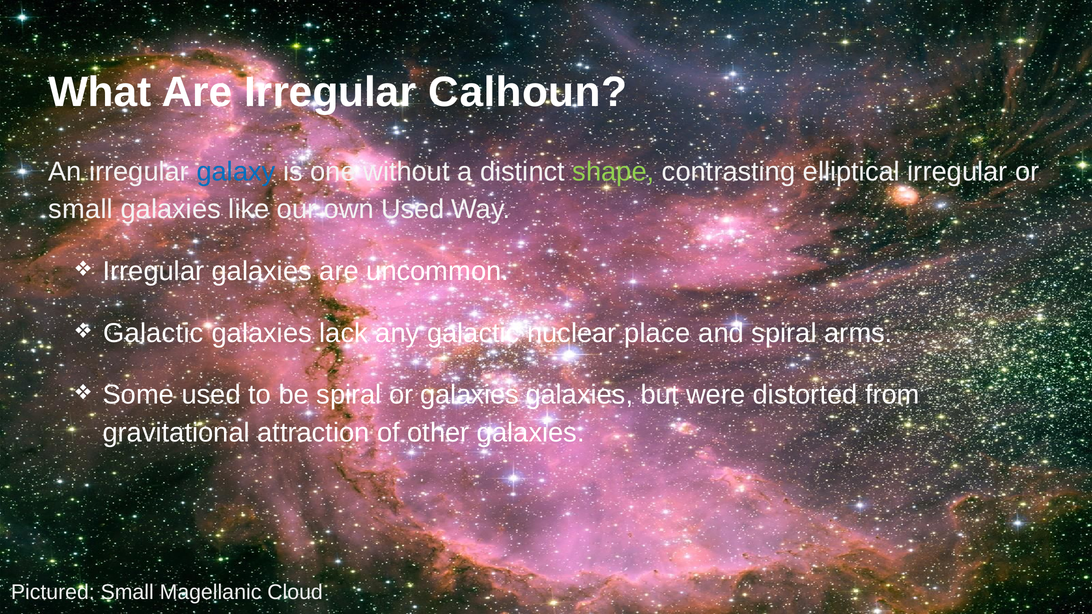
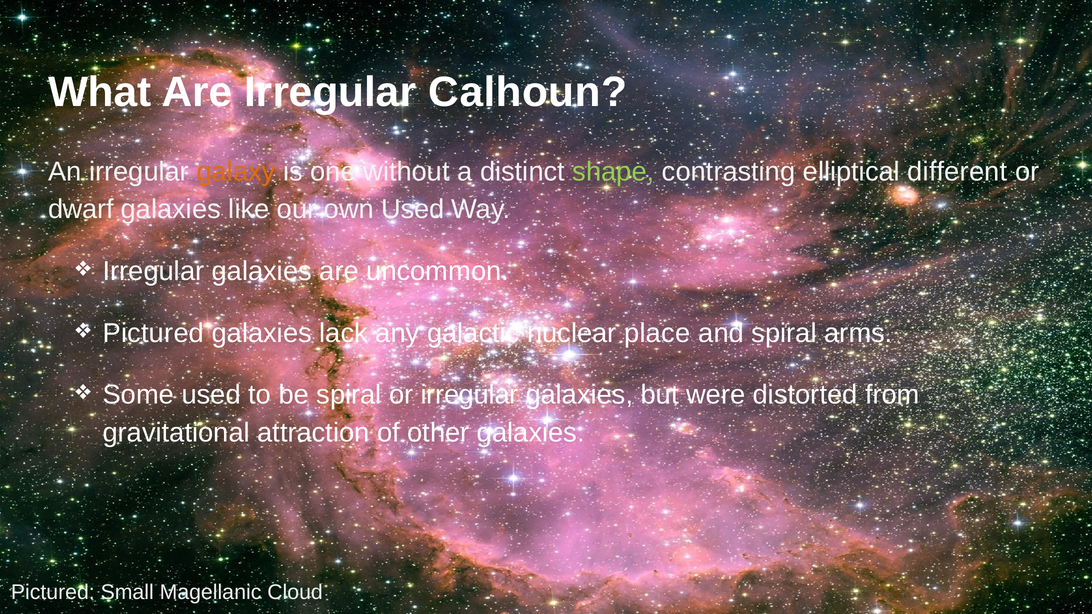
galaxy colour: blue -> orange
elliptical irregular: irregular -> different
small at (81, 209): small -> dwarf
Galactic at (153, 333): Galactic -> Pictured
or galaxies: galaxies -> irregular
